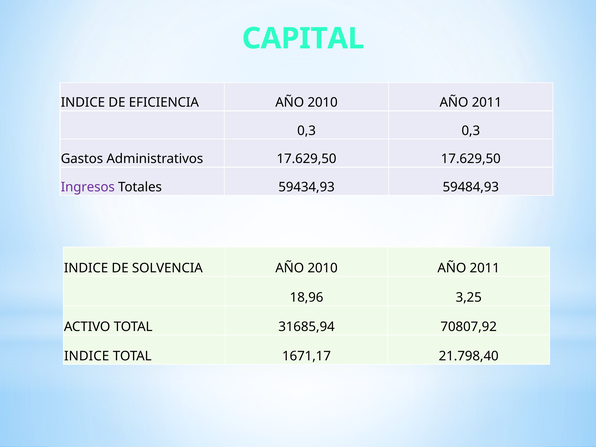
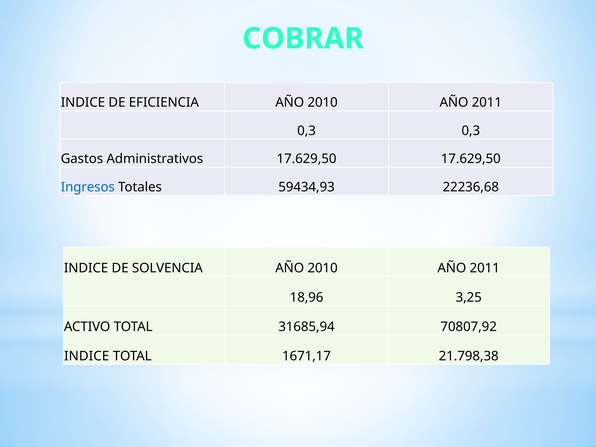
CAPITAL: CAPITAL -> COBRAR
Ingresos colour: purple -> blue
59484,93: 59484,93 -> 22236,68
21.798,40: 21.798,40 -> 21.798,38
